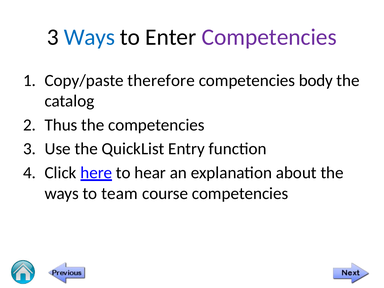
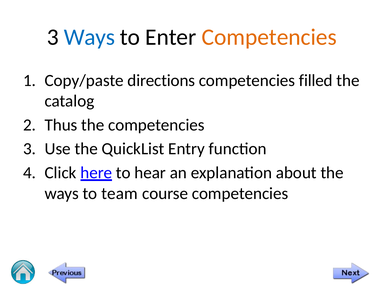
Competencies at (269, 37) colour: purple -> orange
therefore: therefore -> directions
body: body -> filled
